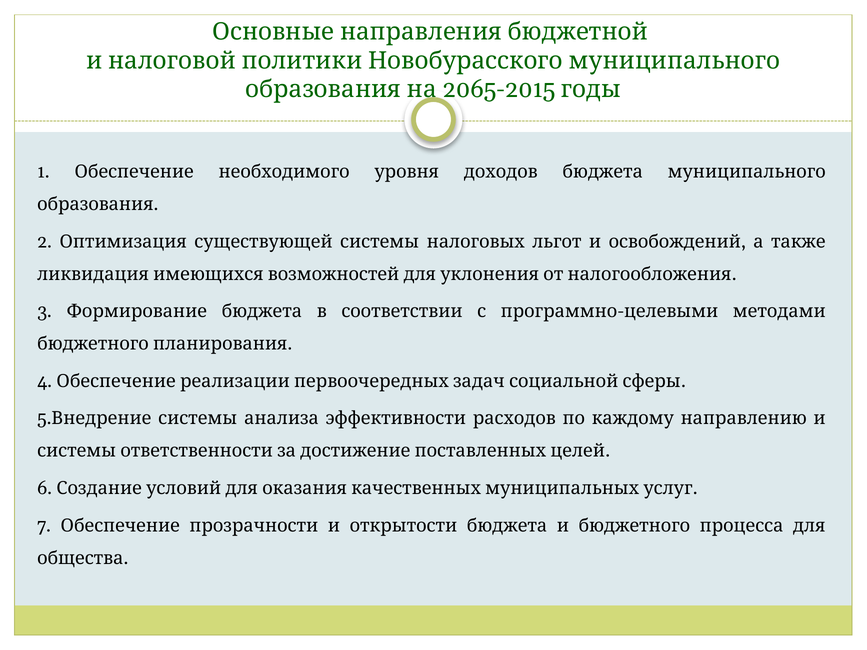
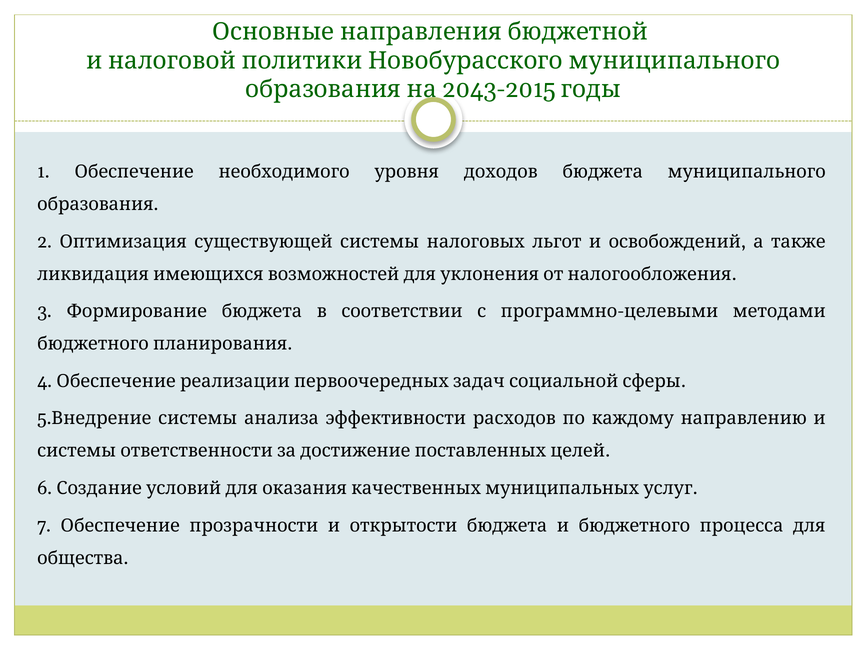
2065-2015: 2065-2015 -> 2043-2015
